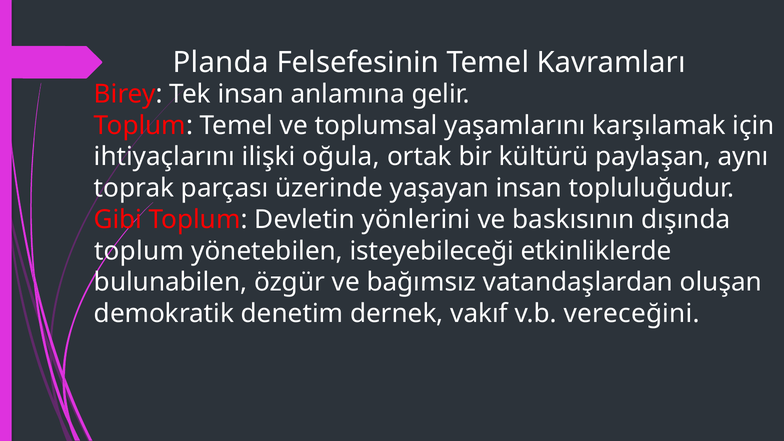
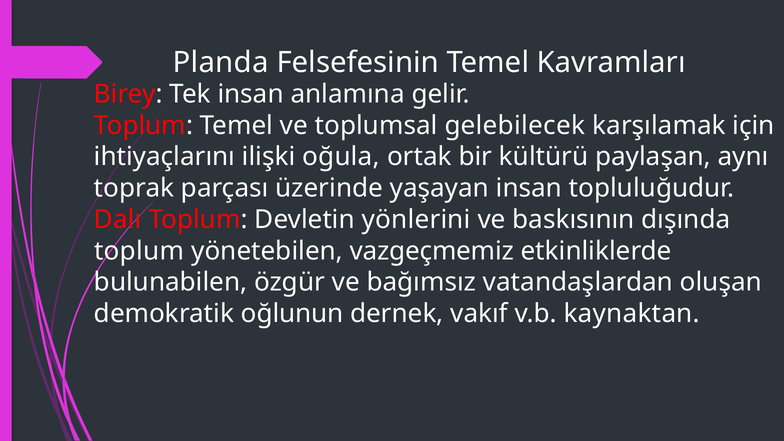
yaşamlarını: yaşamlarını -> gelebilecek
Gibi: Gibi -> Dalı
isteyebileceği: isteyebileceği -> vazgeçmemiz
denetim: denetim -> oğlunun
vereceğini: vereceğini -> kaynaktan
